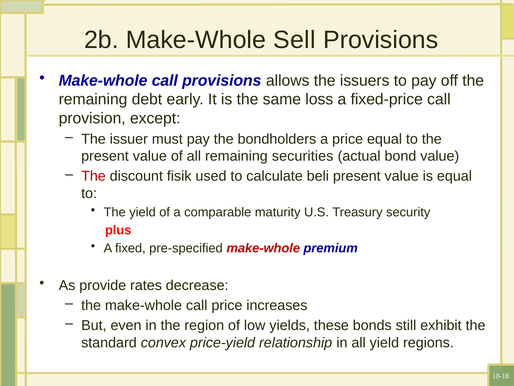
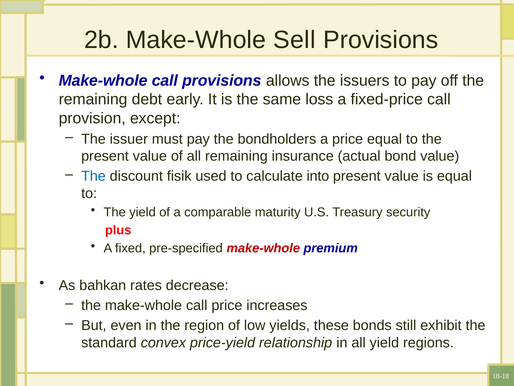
securities: securities -> insurance
The at (93, 176) colour: red -> blue
beli: beli -> into
provide: provide -> bahkan
